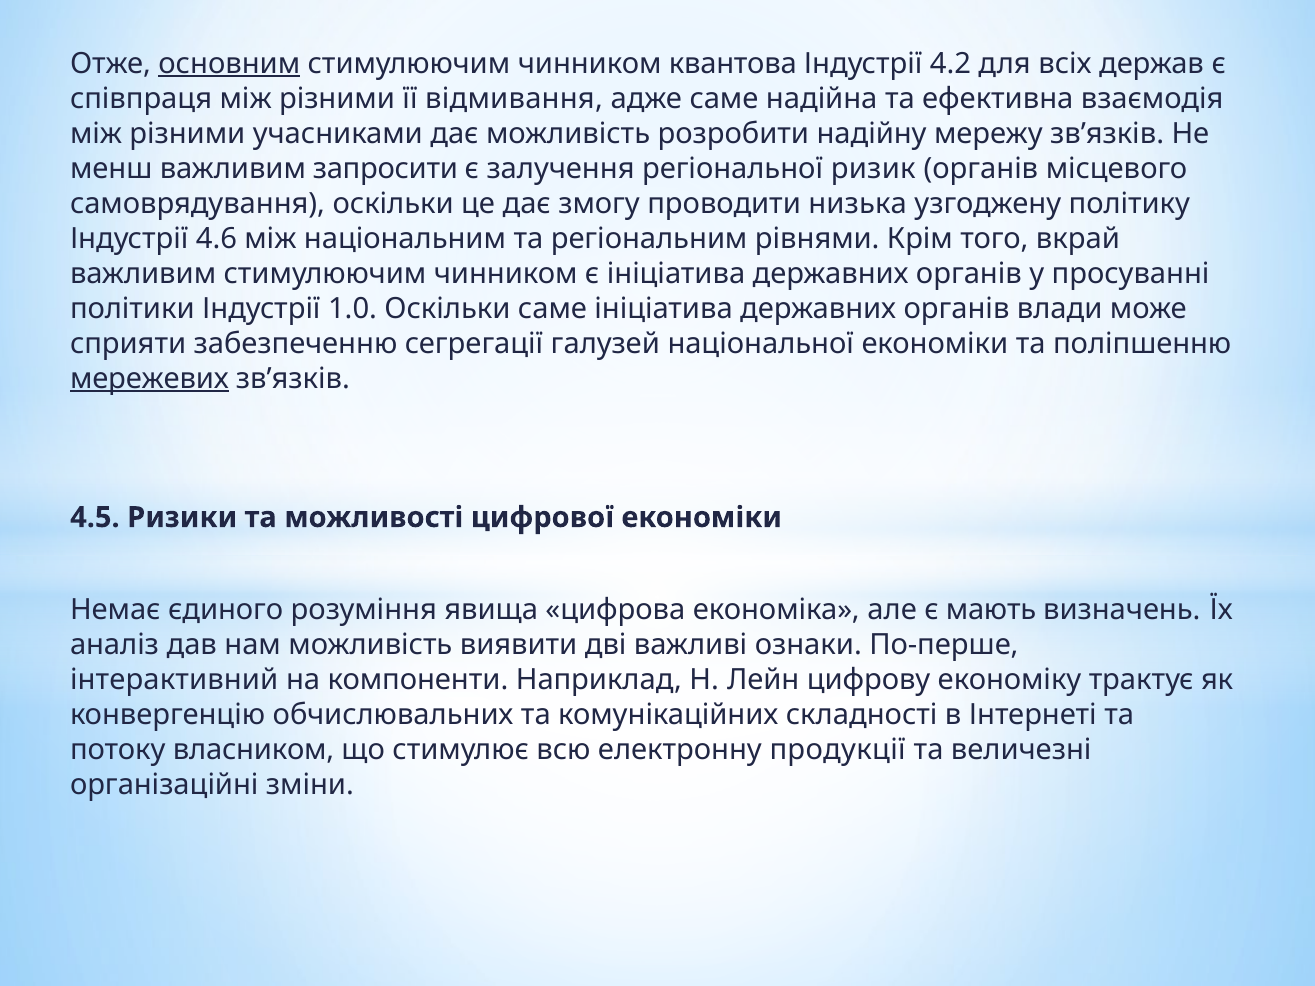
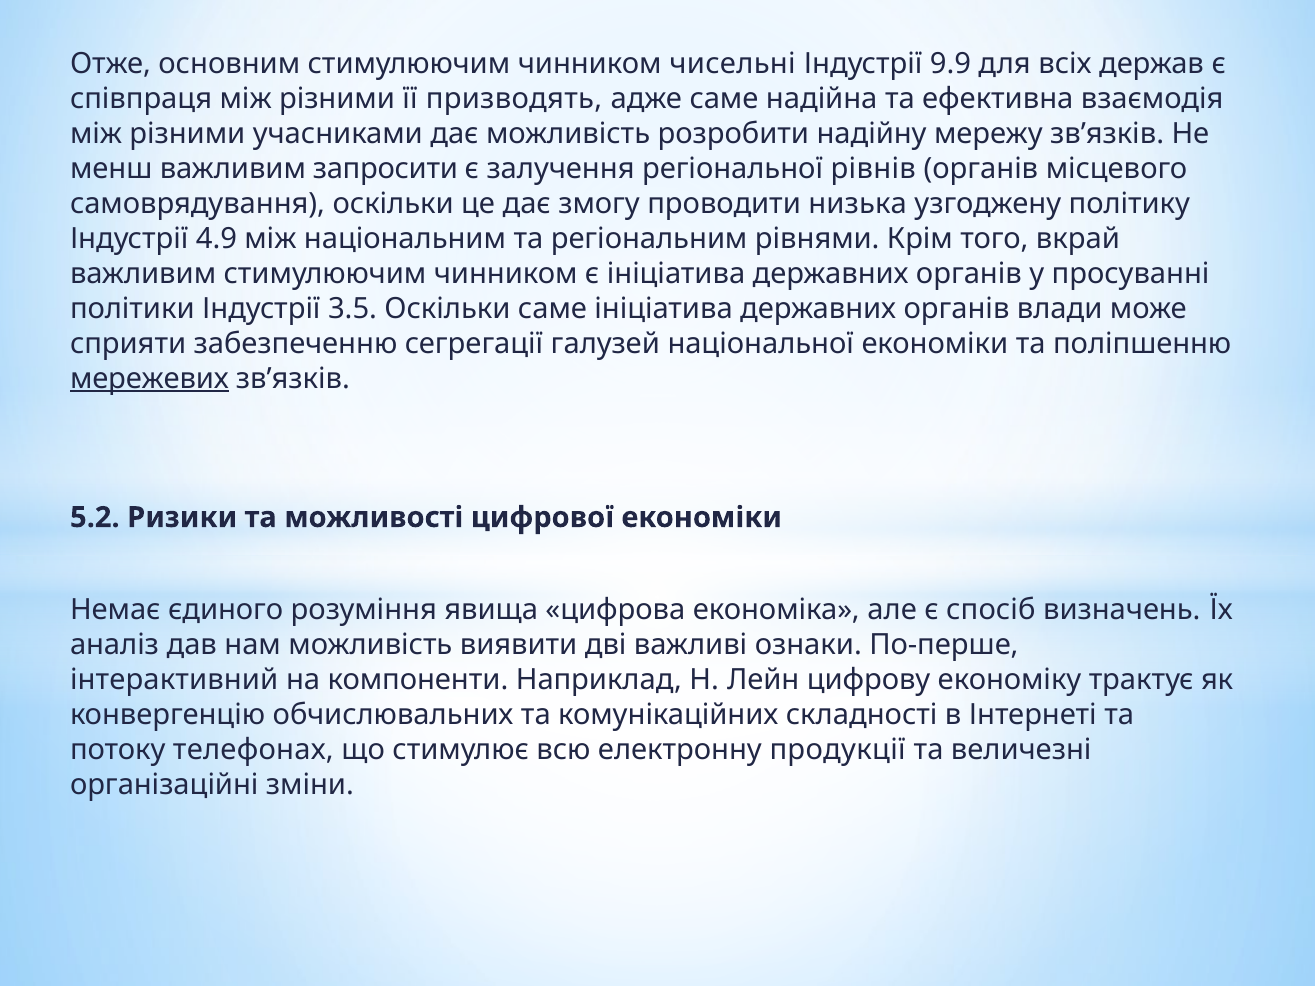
основним underline: present -> none
квантова: квантова -> чисельні
4.2: 4.2 -> 9.9
відмивання: відмивання -> призводять
ризик: ризик -> рівнів
4.6: 4.6 -> 4.9
1.0: 1.0 -> 3.5
4.5: 4.5 -> 5.2
мають: мають -> спосіб
власником: власником -> телефонах
